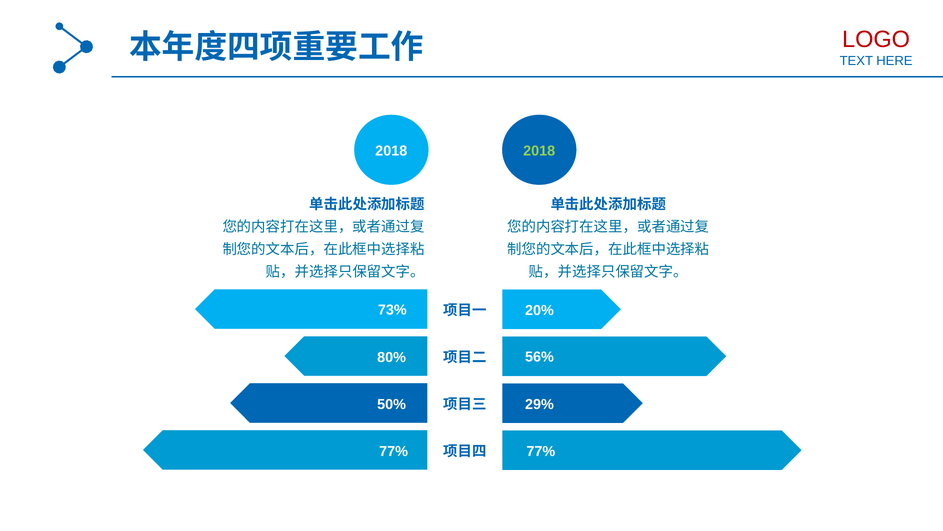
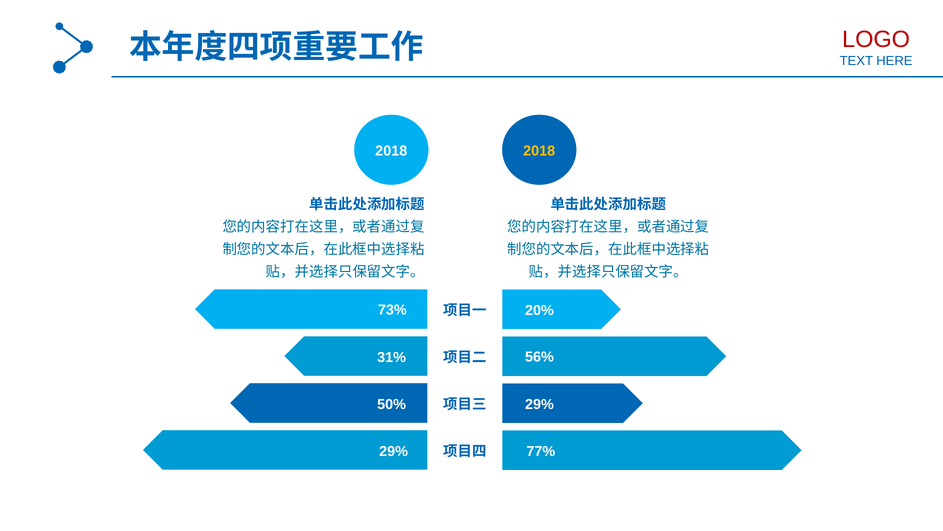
2018 at (539, 151) colour: light green -> yellow
80%: 80% -> 31%
77% at (394, 451): 77% -> 29%
